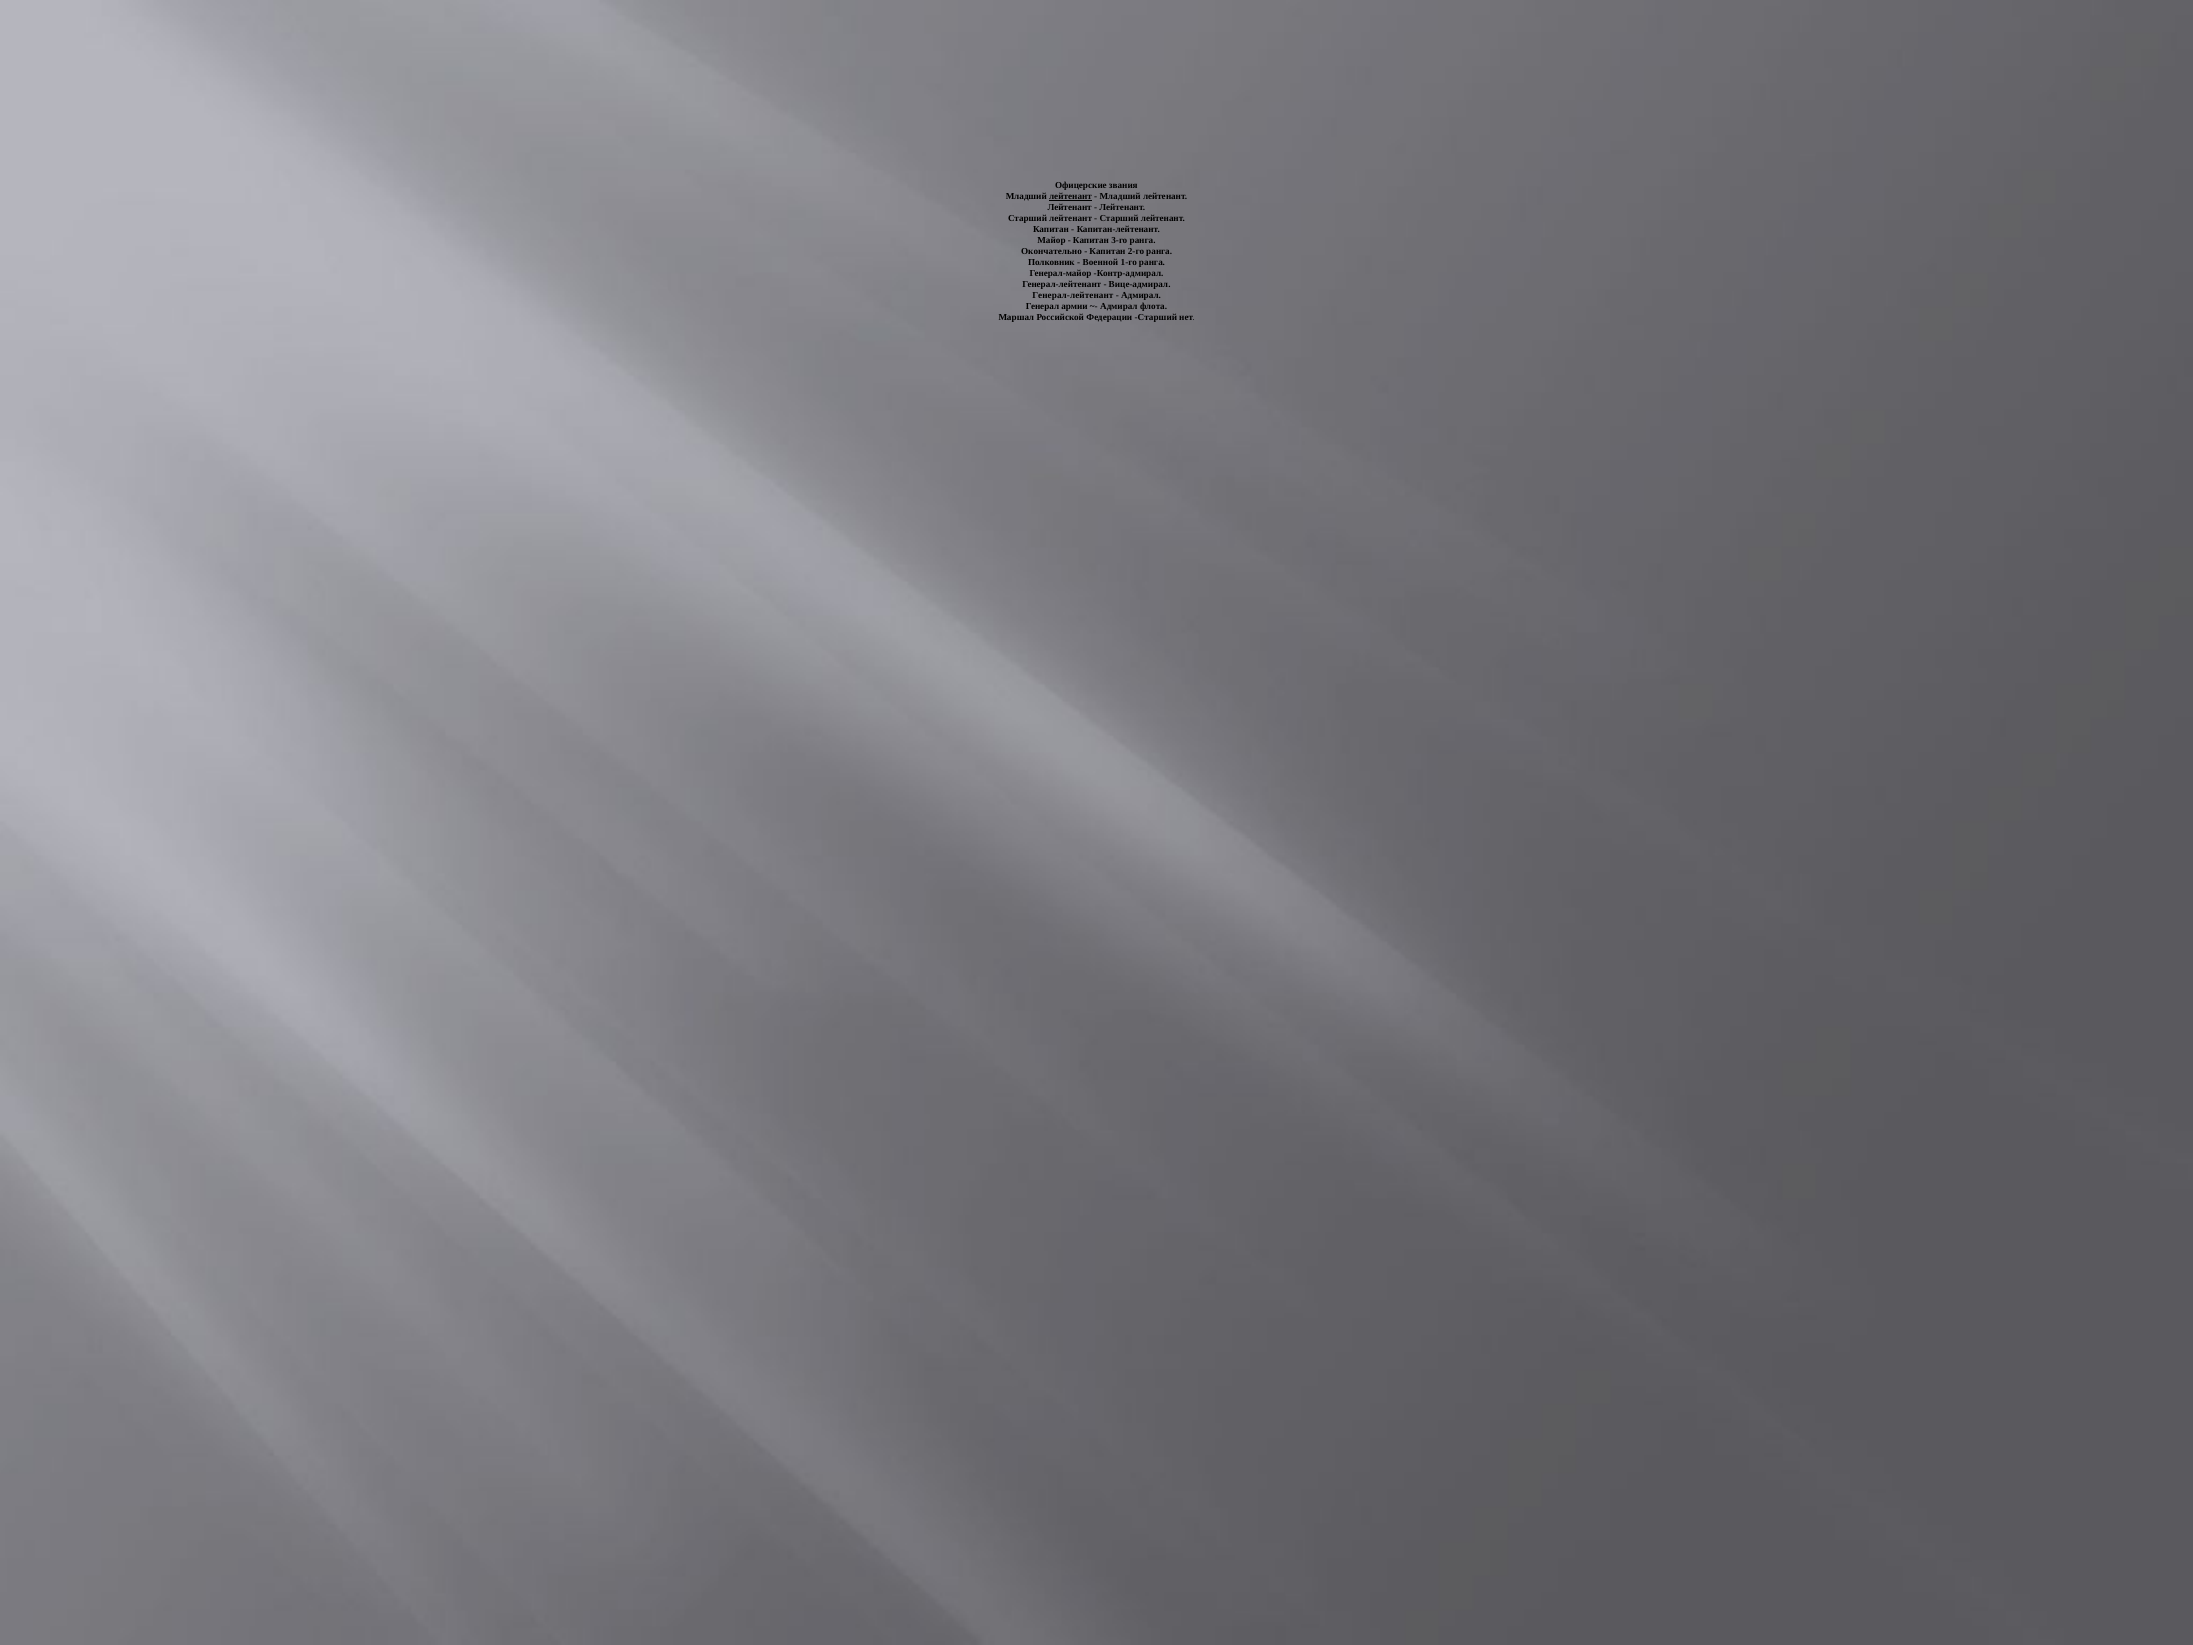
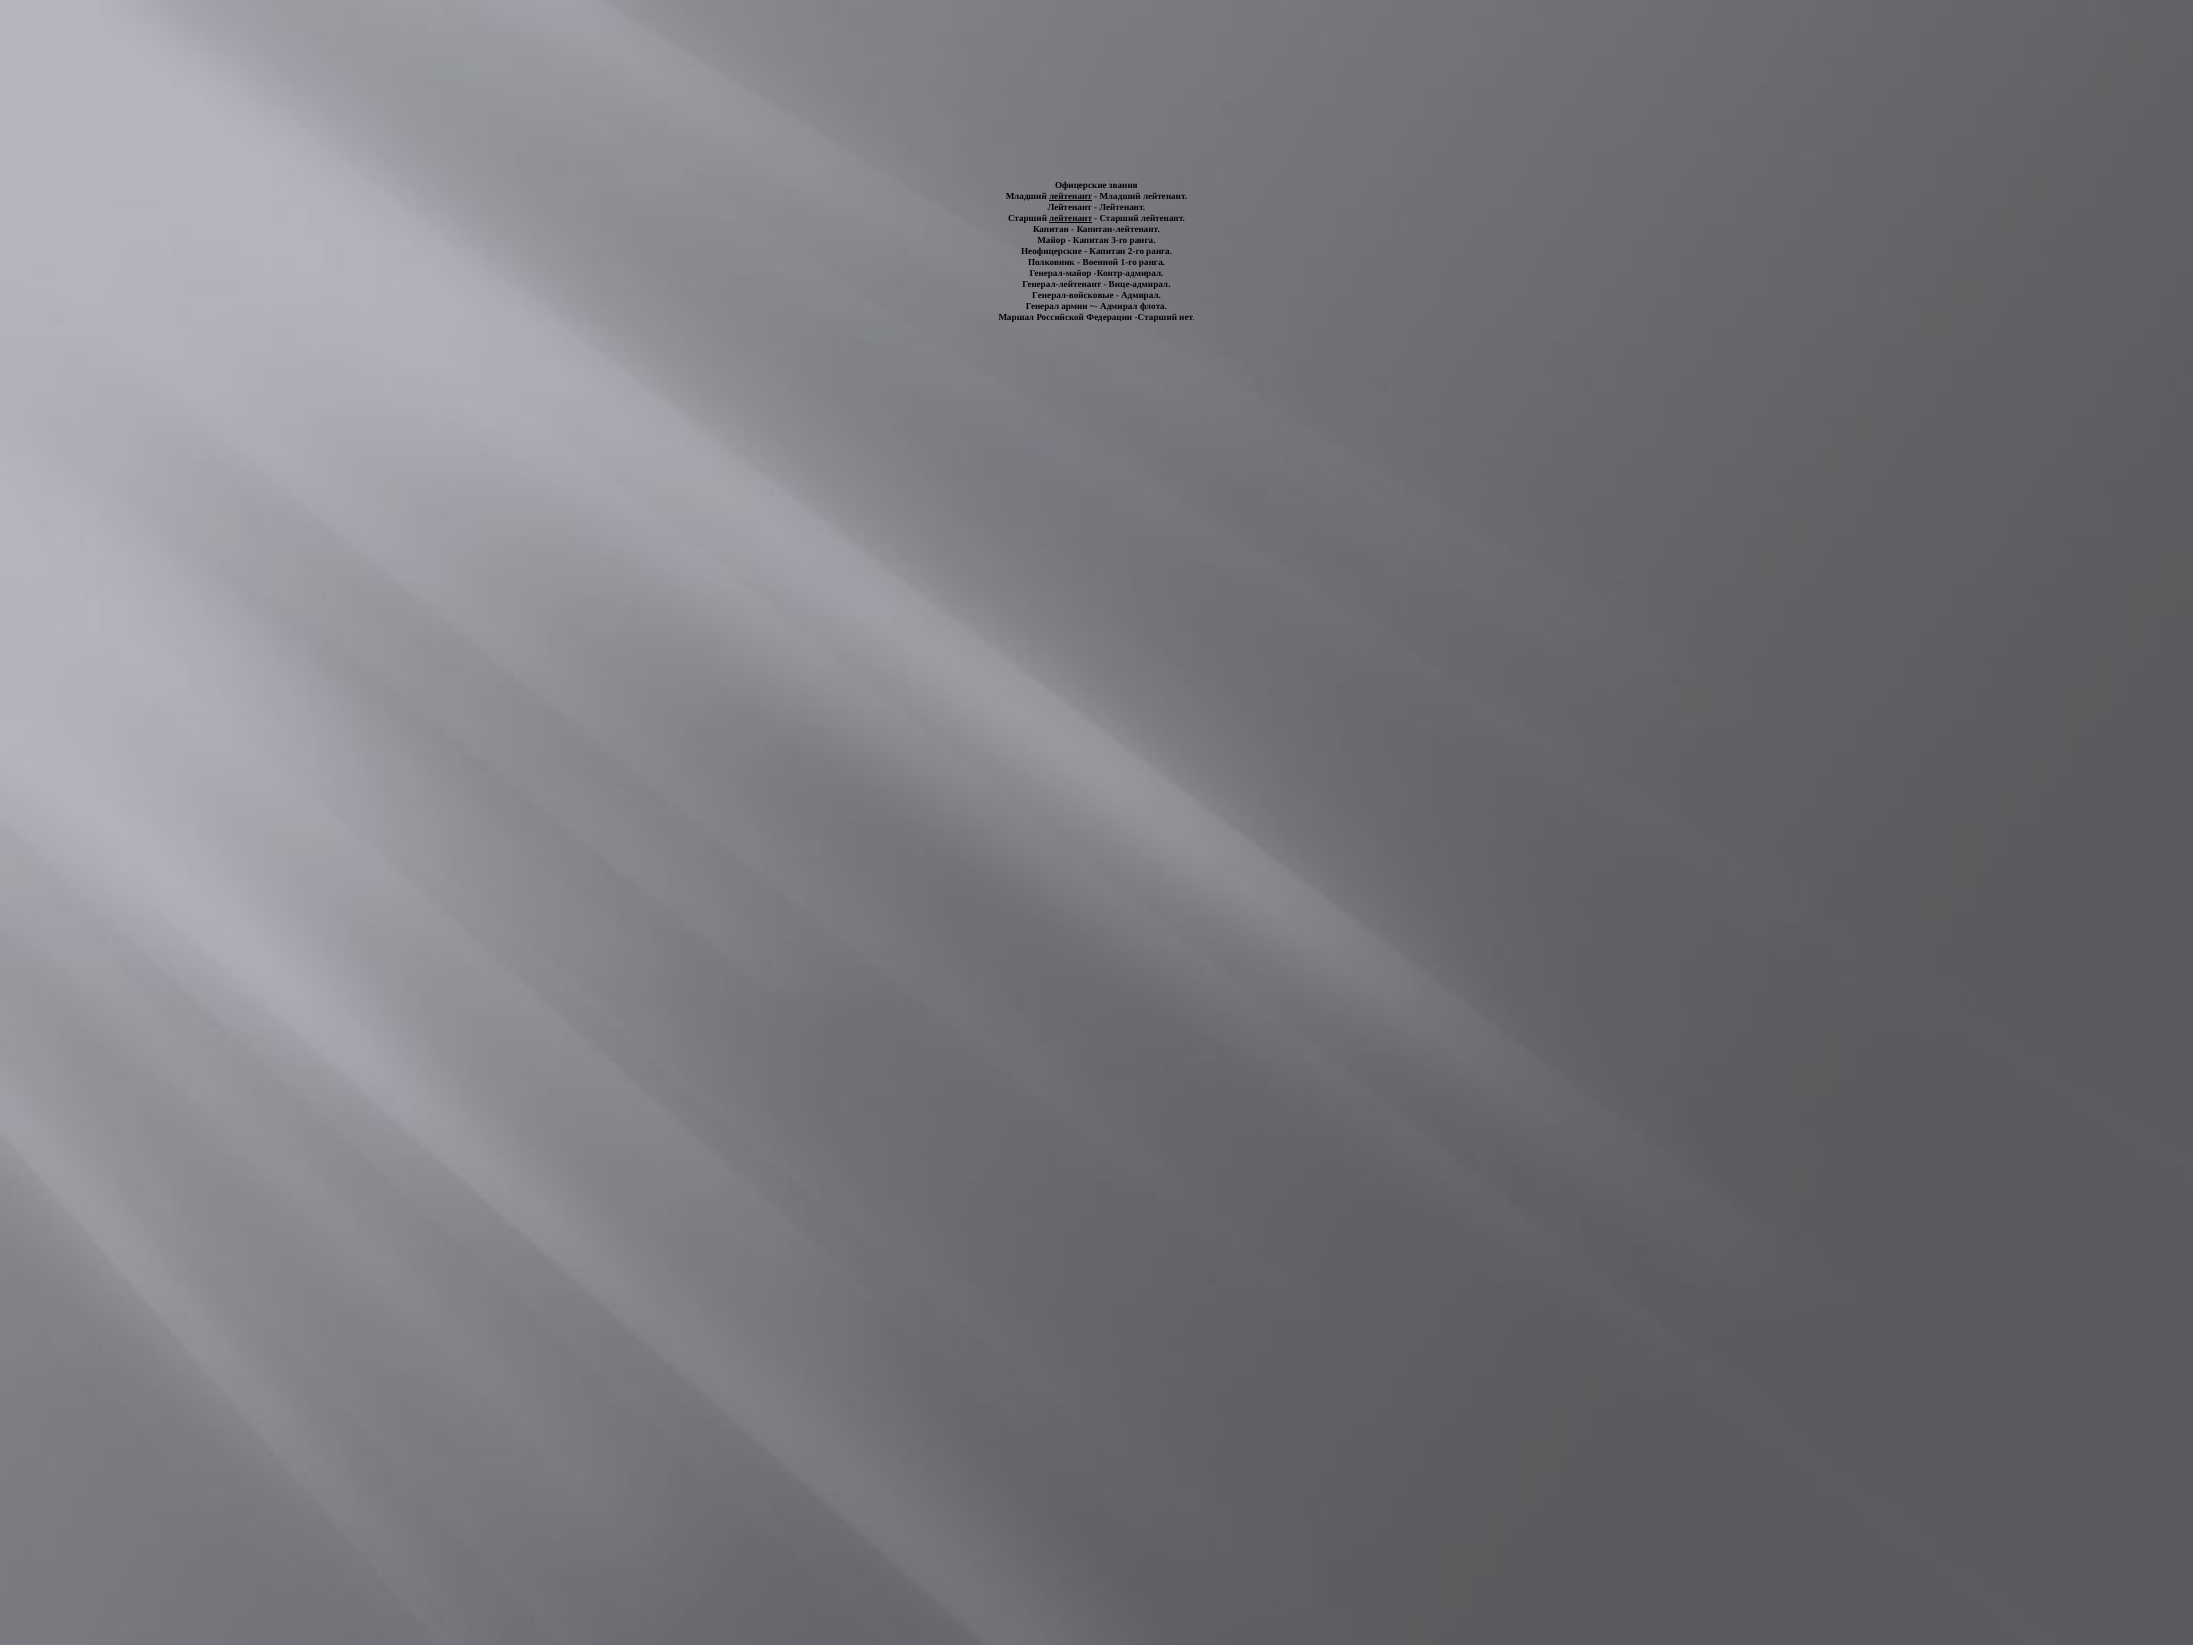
лейтенант at (1071, 218) underline: none -> present
Окончательно: Окончательно -> Неофицерские
Генерал-лейтенант at (1073, 295): Генерал-лейтенант -> Генерал-войсковые
